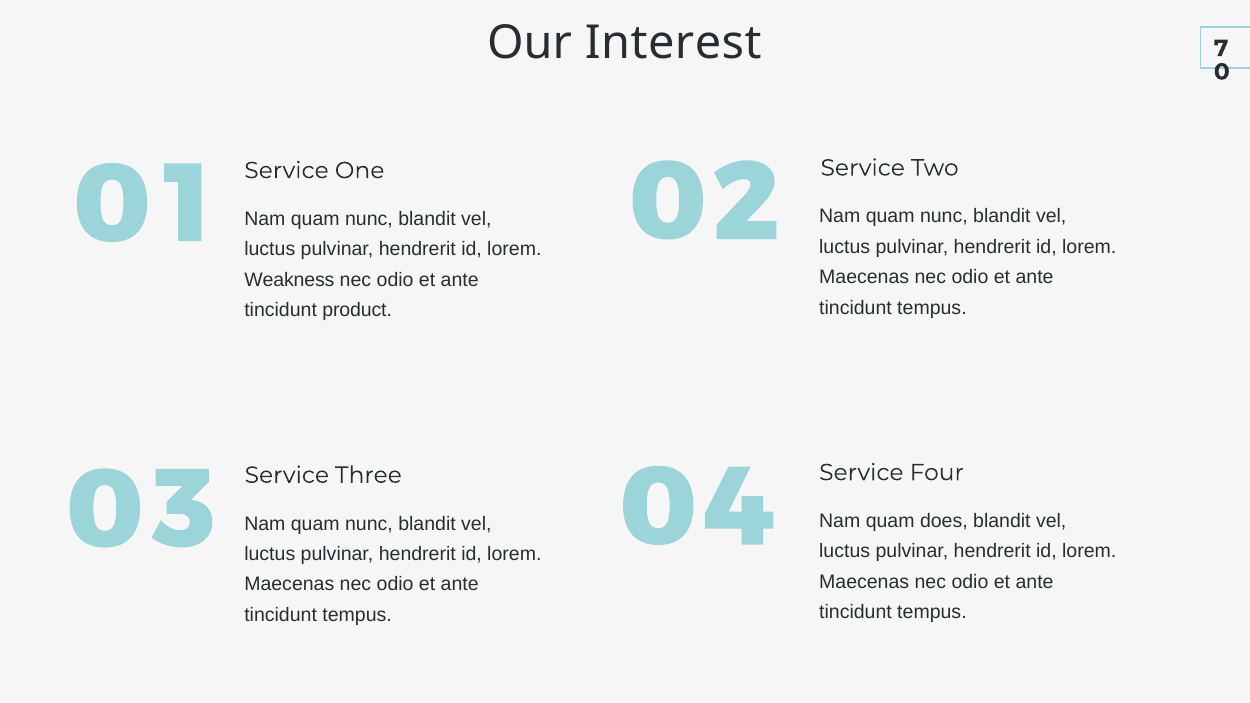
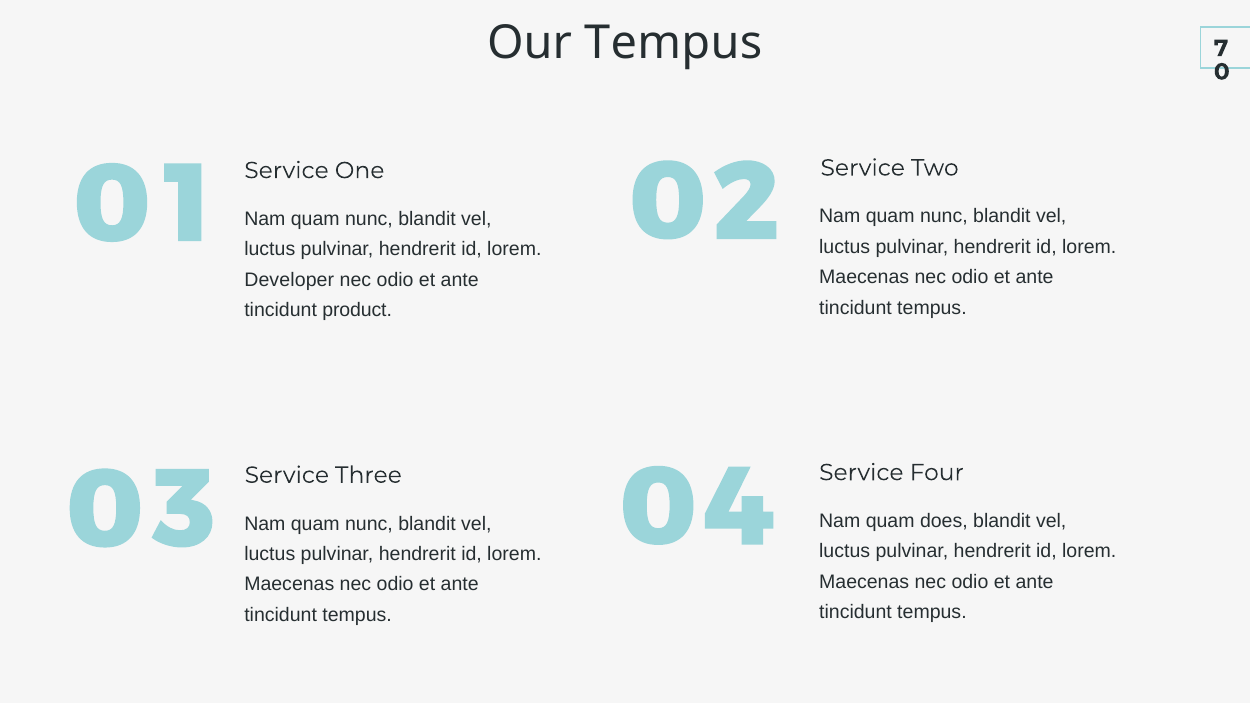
Our Interest: Interest -> Tempus
Weakness: Weakness -> Developer
